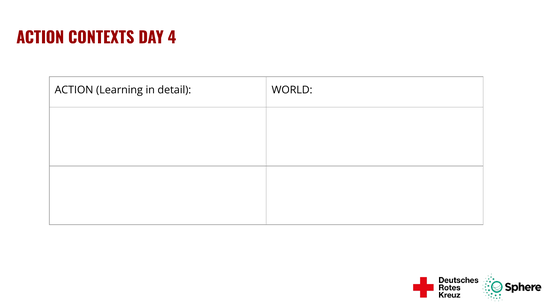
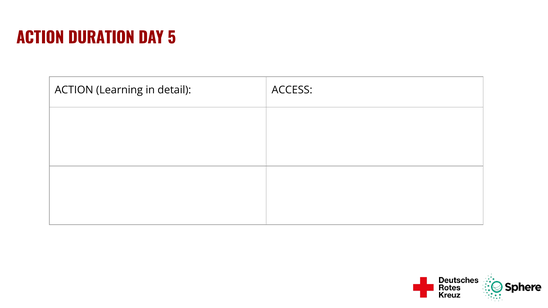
CONTEXTS: CONTEXTS -> DURATION
4: 4 -> 5
WORLD: WORLD -> ACCESS
